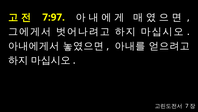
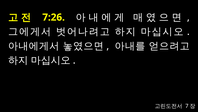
7:97: 7:97 -> 7:26
